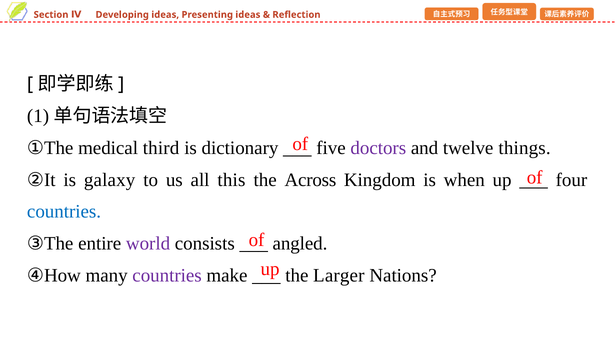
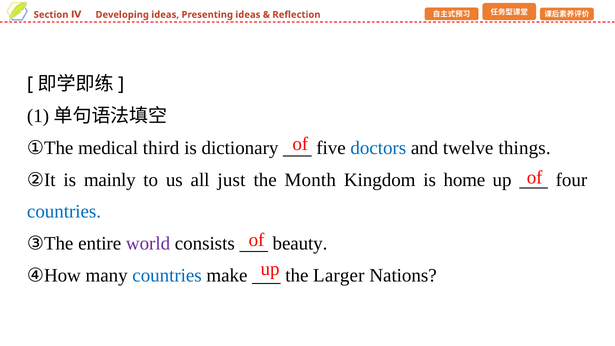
doctors colour: purple -> blue
galaxy: galaxy -> mainly
this: this -> just
Across: Across -> Month
when: when -> home
angled: angled -> beauty
countries at (167, 275) colour: purple -> blue
